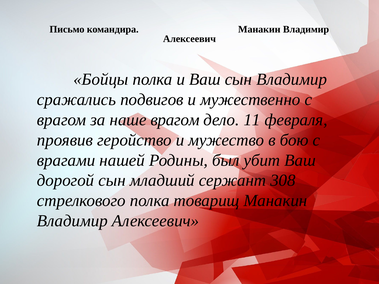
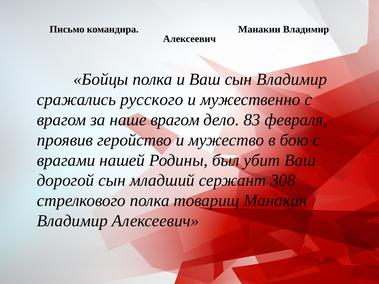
подвигов: подвигов -> русского
11: 11 -> 83
